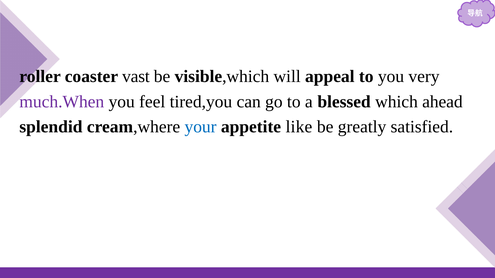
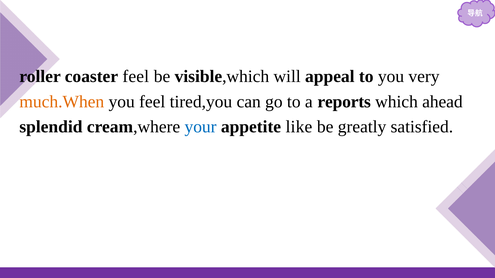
coaster vast: vast -> feel
much.When colour: purple -> orange
blessed: blessed -> reports
